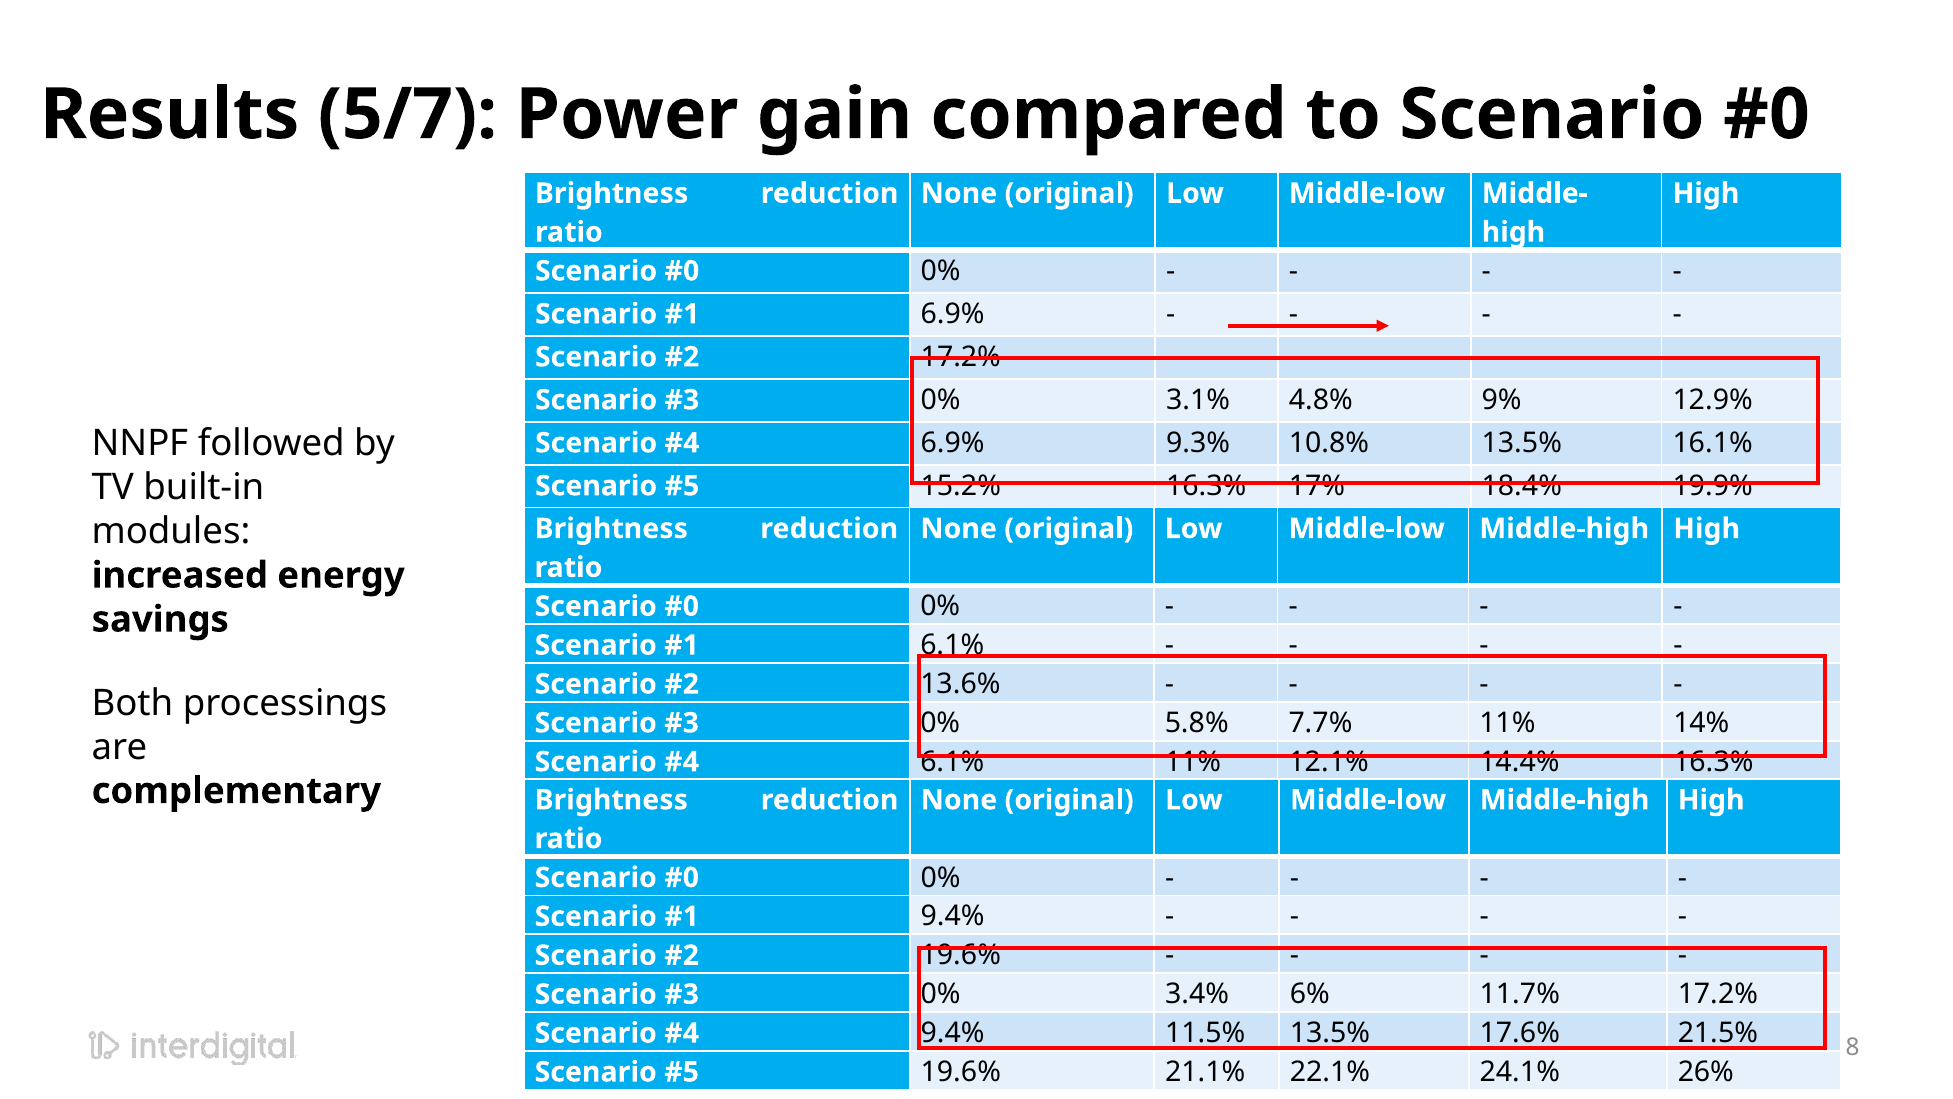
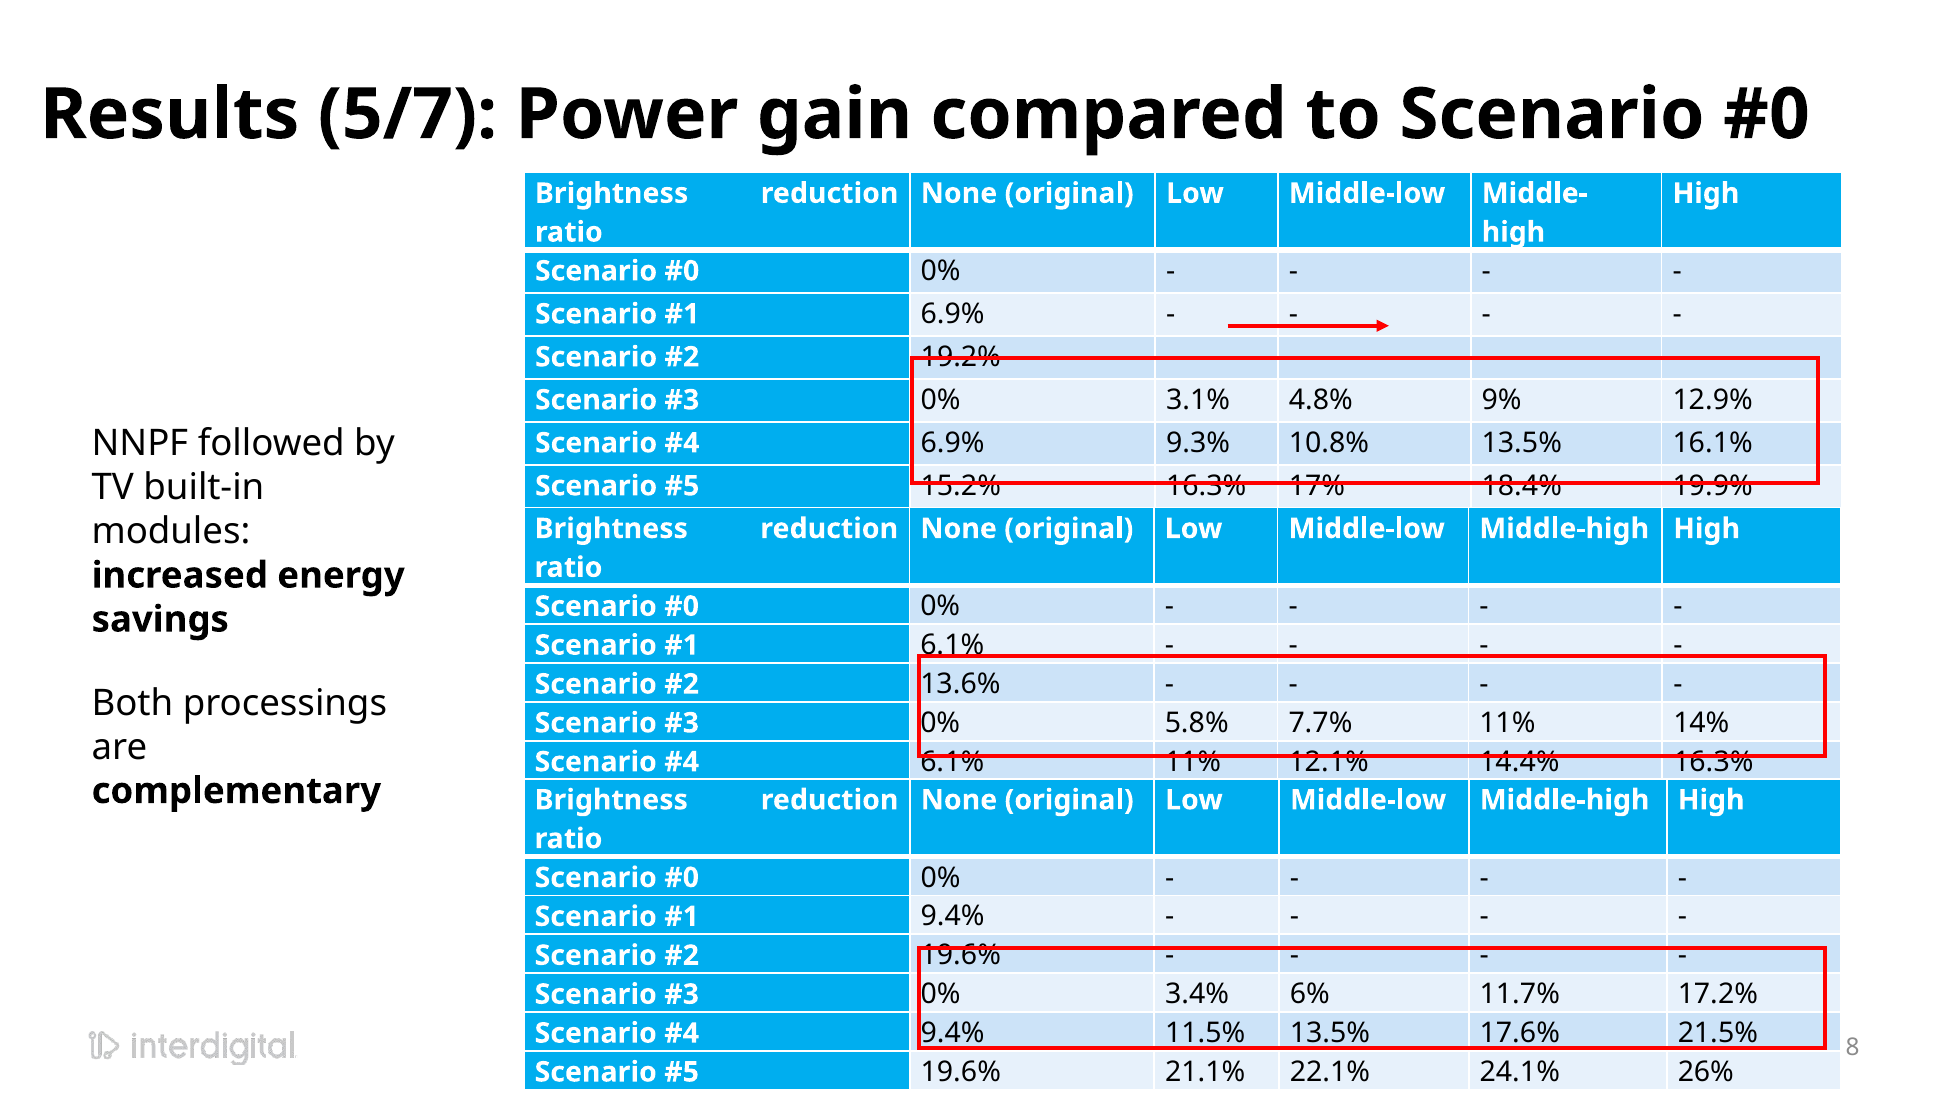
17.2% at (961, 357): 17.2% -> 19.2%
